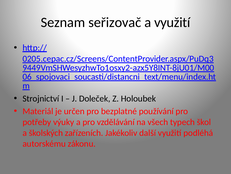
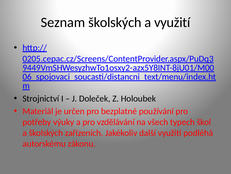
Seznam seřizovač: seřizovač -> školských
